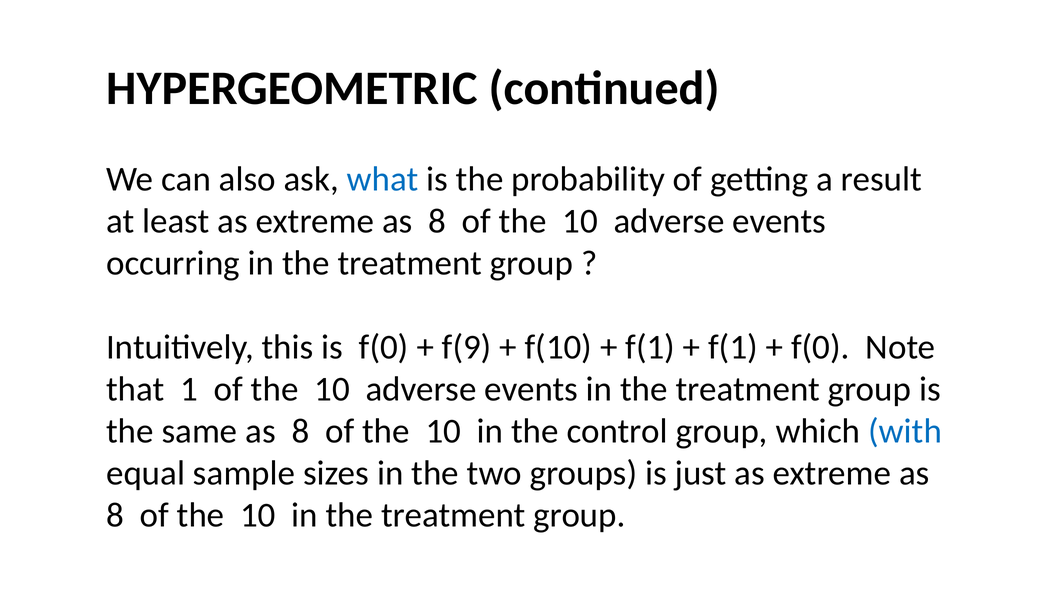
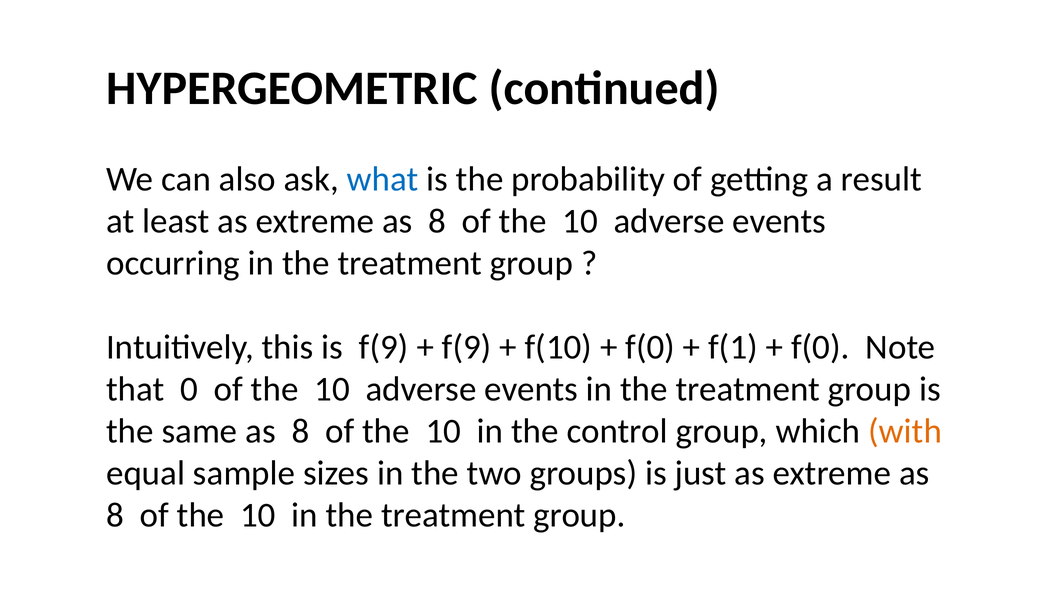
is f(0: f(0 -> f(9
f(1 at (650, 348): f(1 -> f(0
1: 1 -> 0
with colour: blue -> orange
